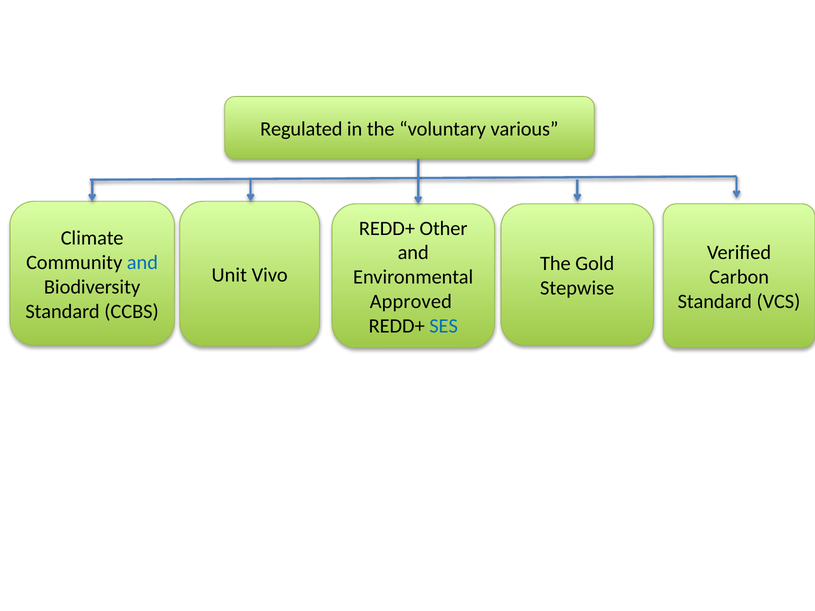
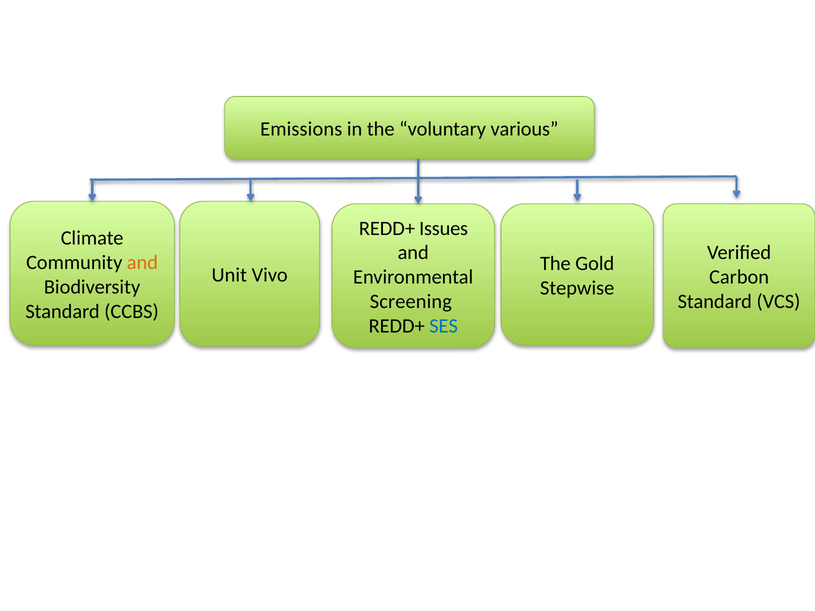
Regulated: Regulated -> Emissions
Other: Other -> Issues
and at (142, 263) colour: blue -> orange
Approved: Approved -> Screening
